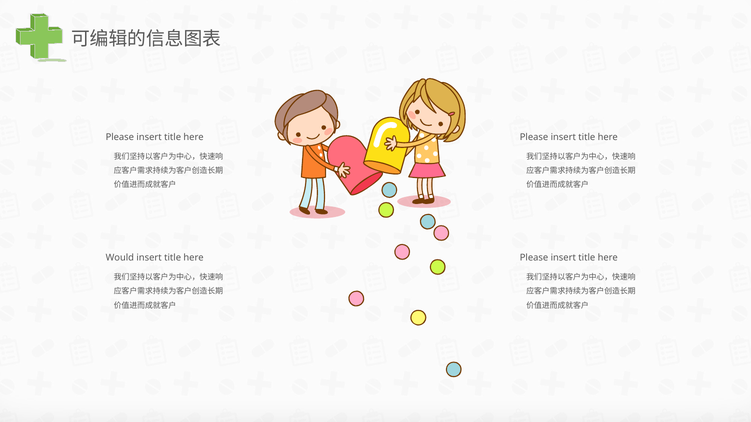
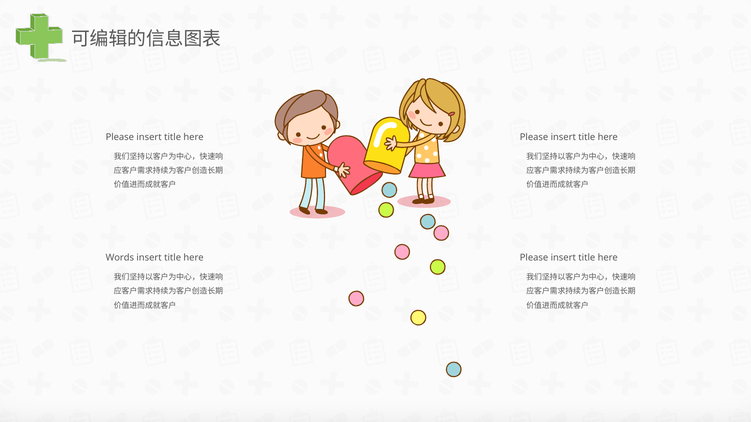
Would: Would -> Words
